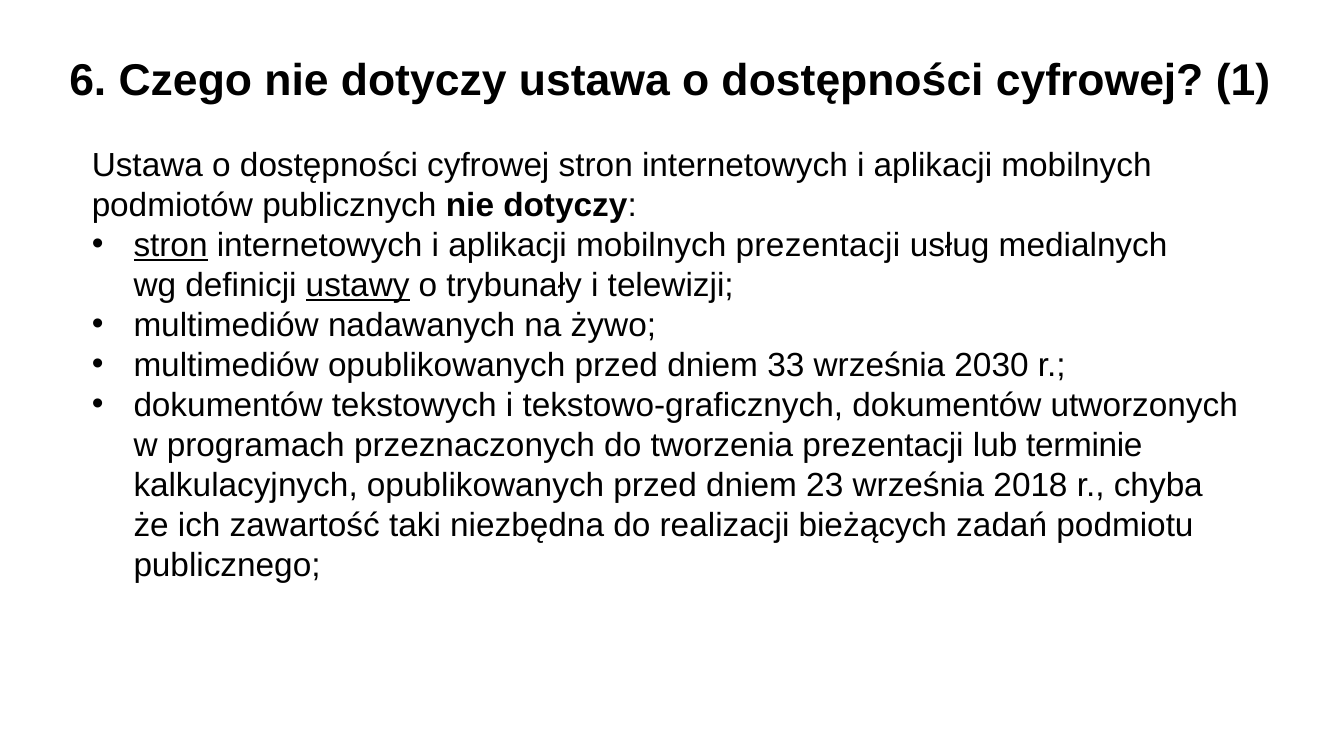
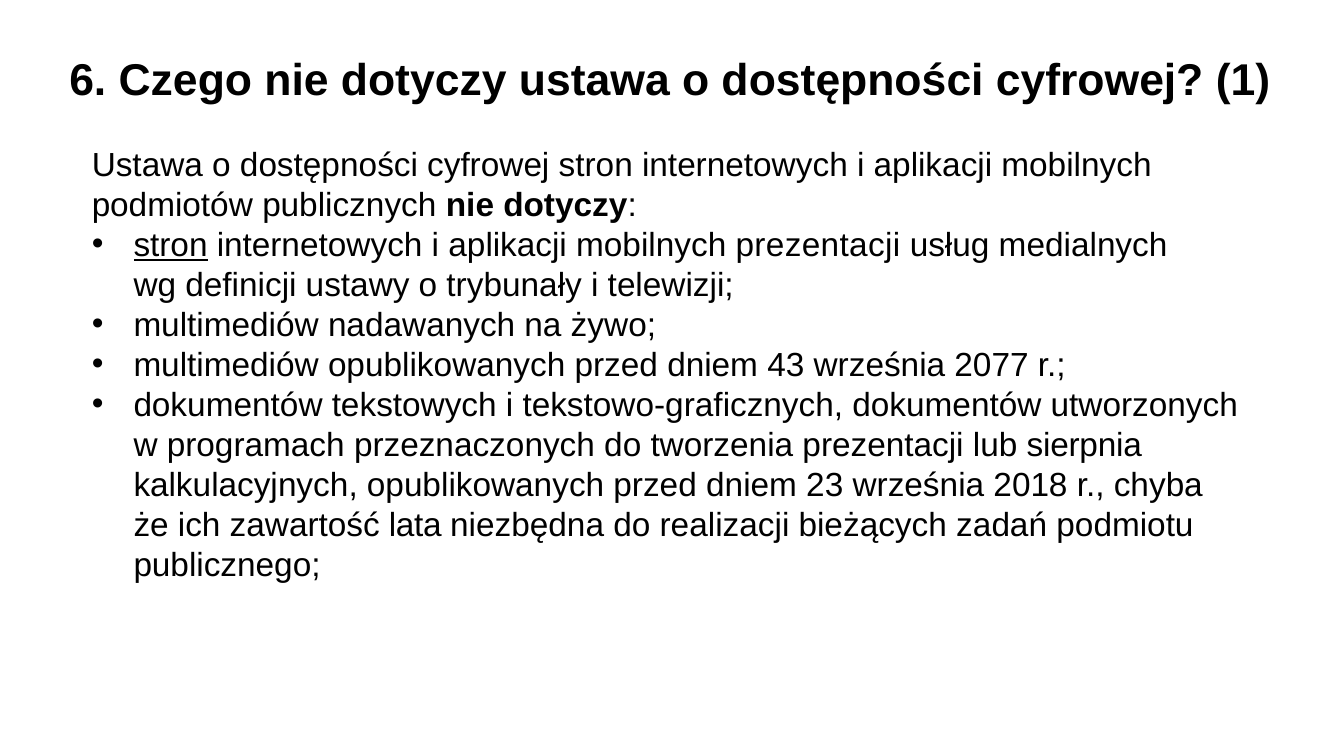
ustawy underline: present -> none
33: 33 -> 43
2030: 2030 -> 2077
terminie: terminie -> sierpnia
taki: taki -> lata
